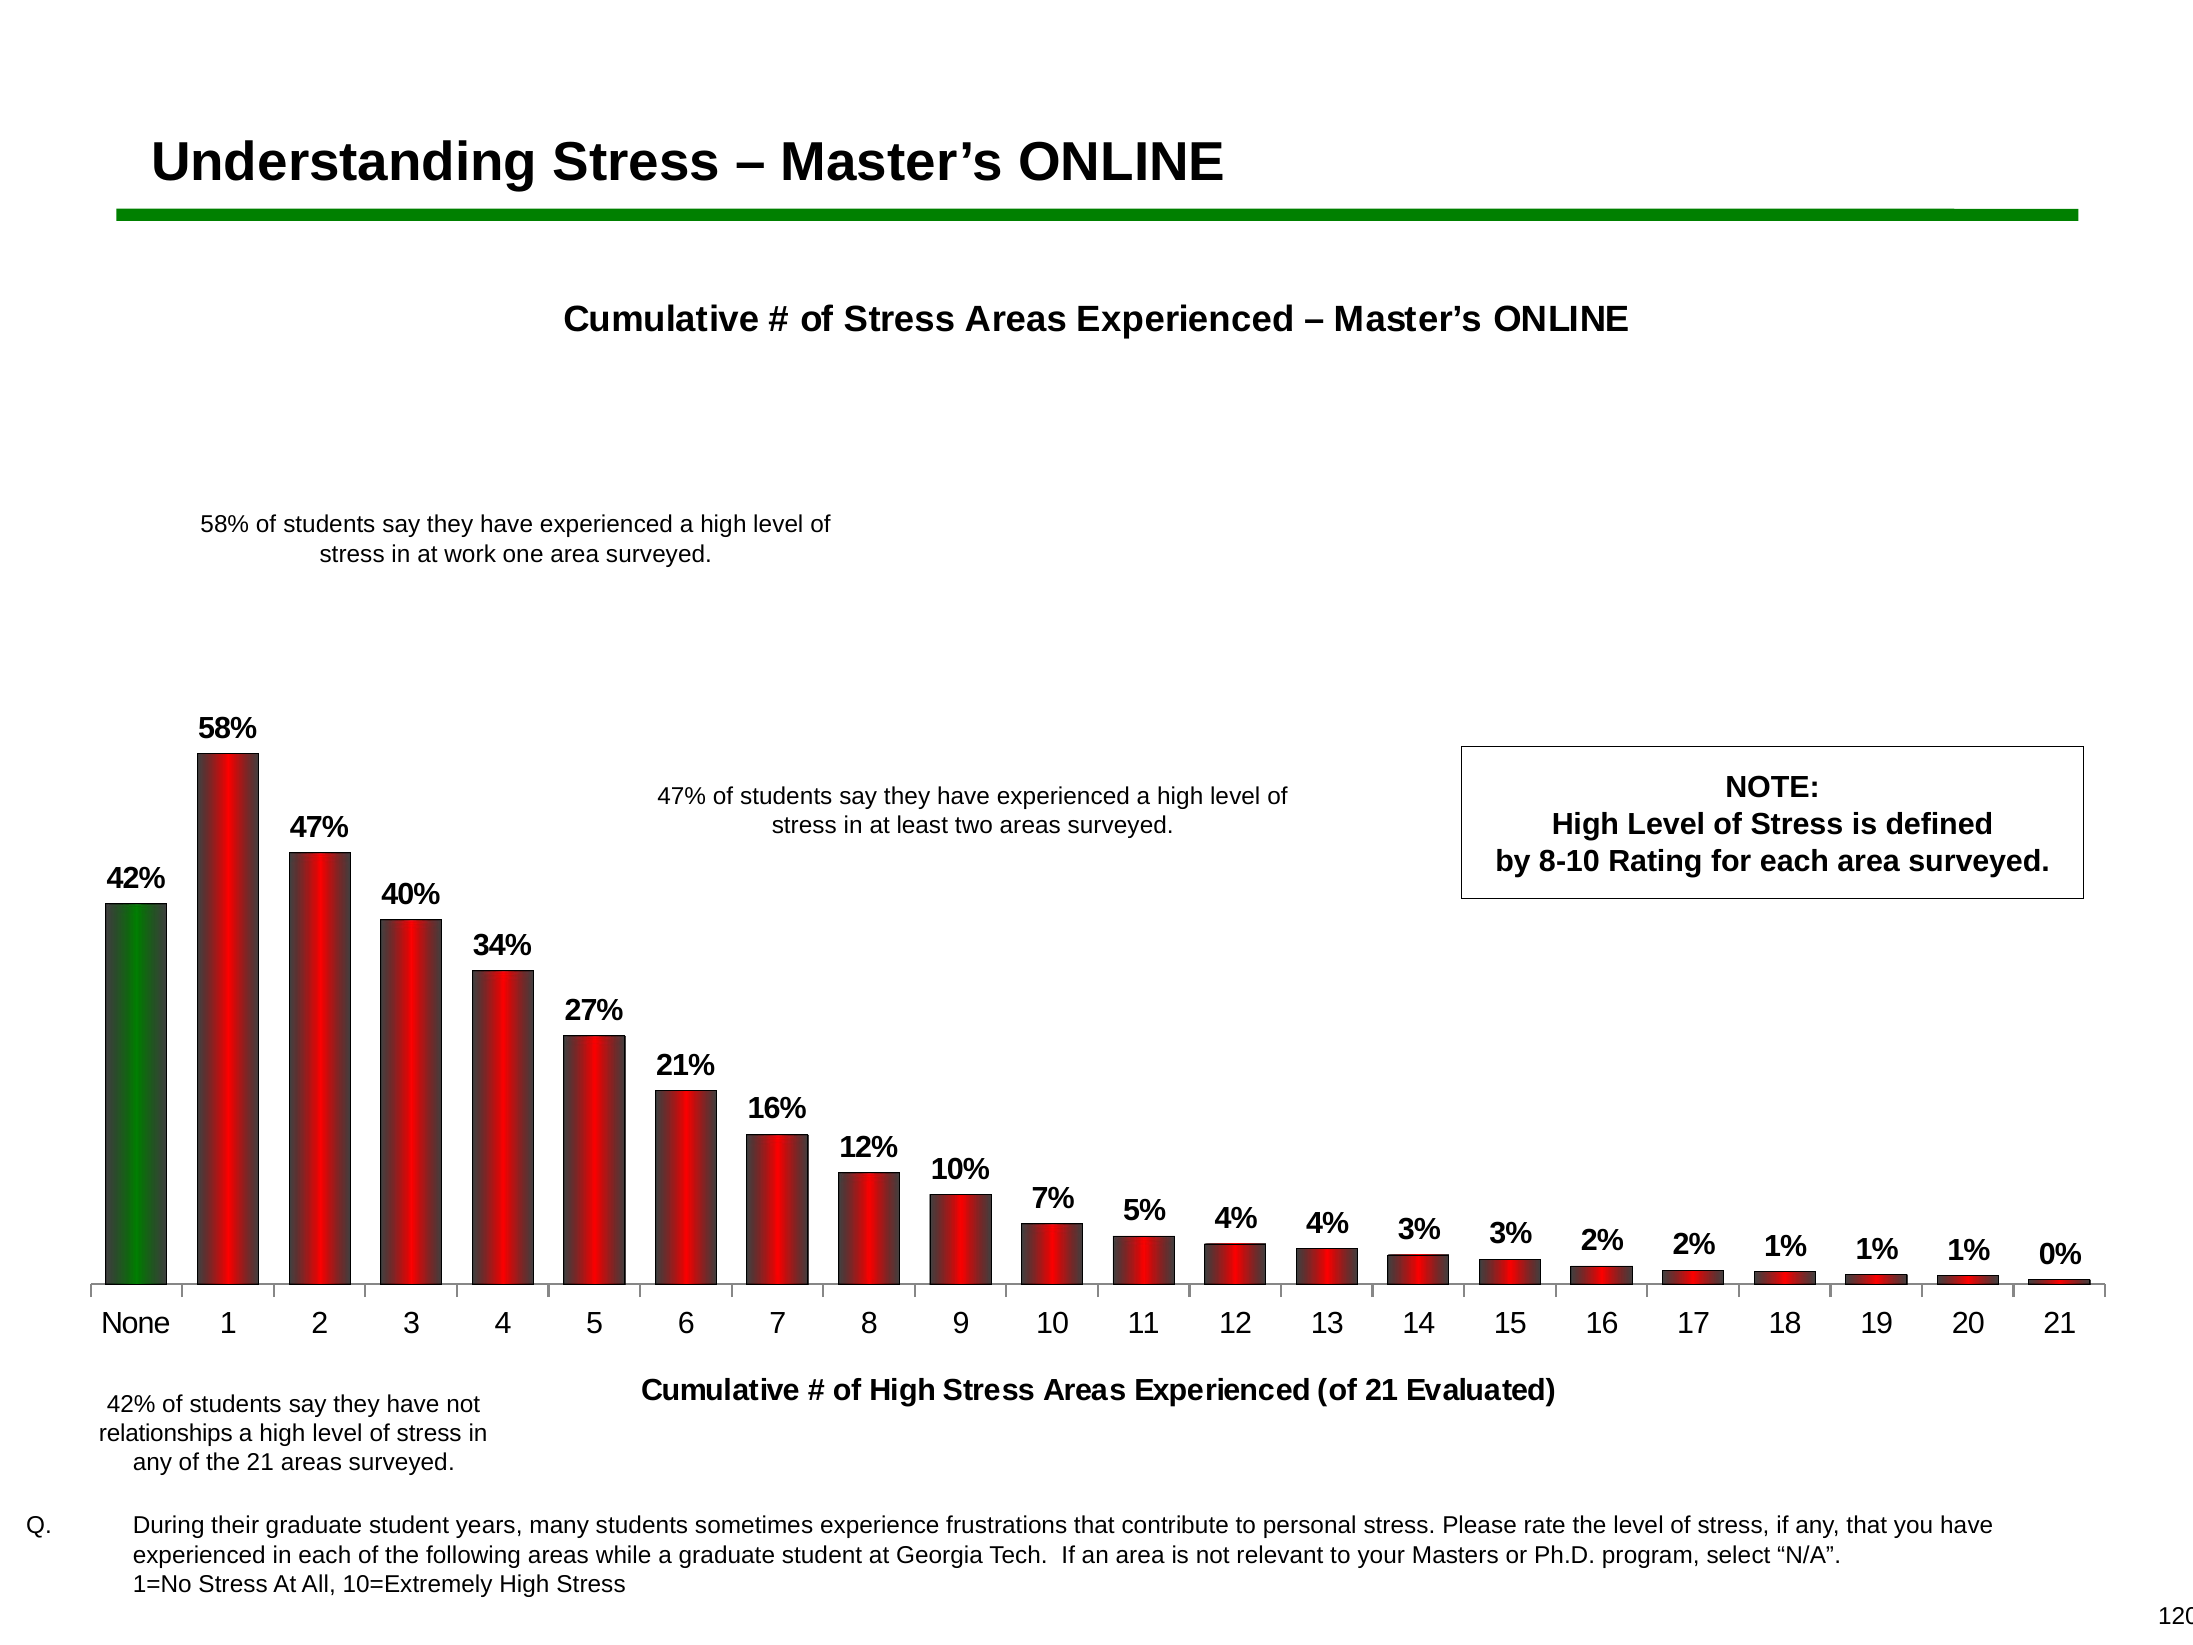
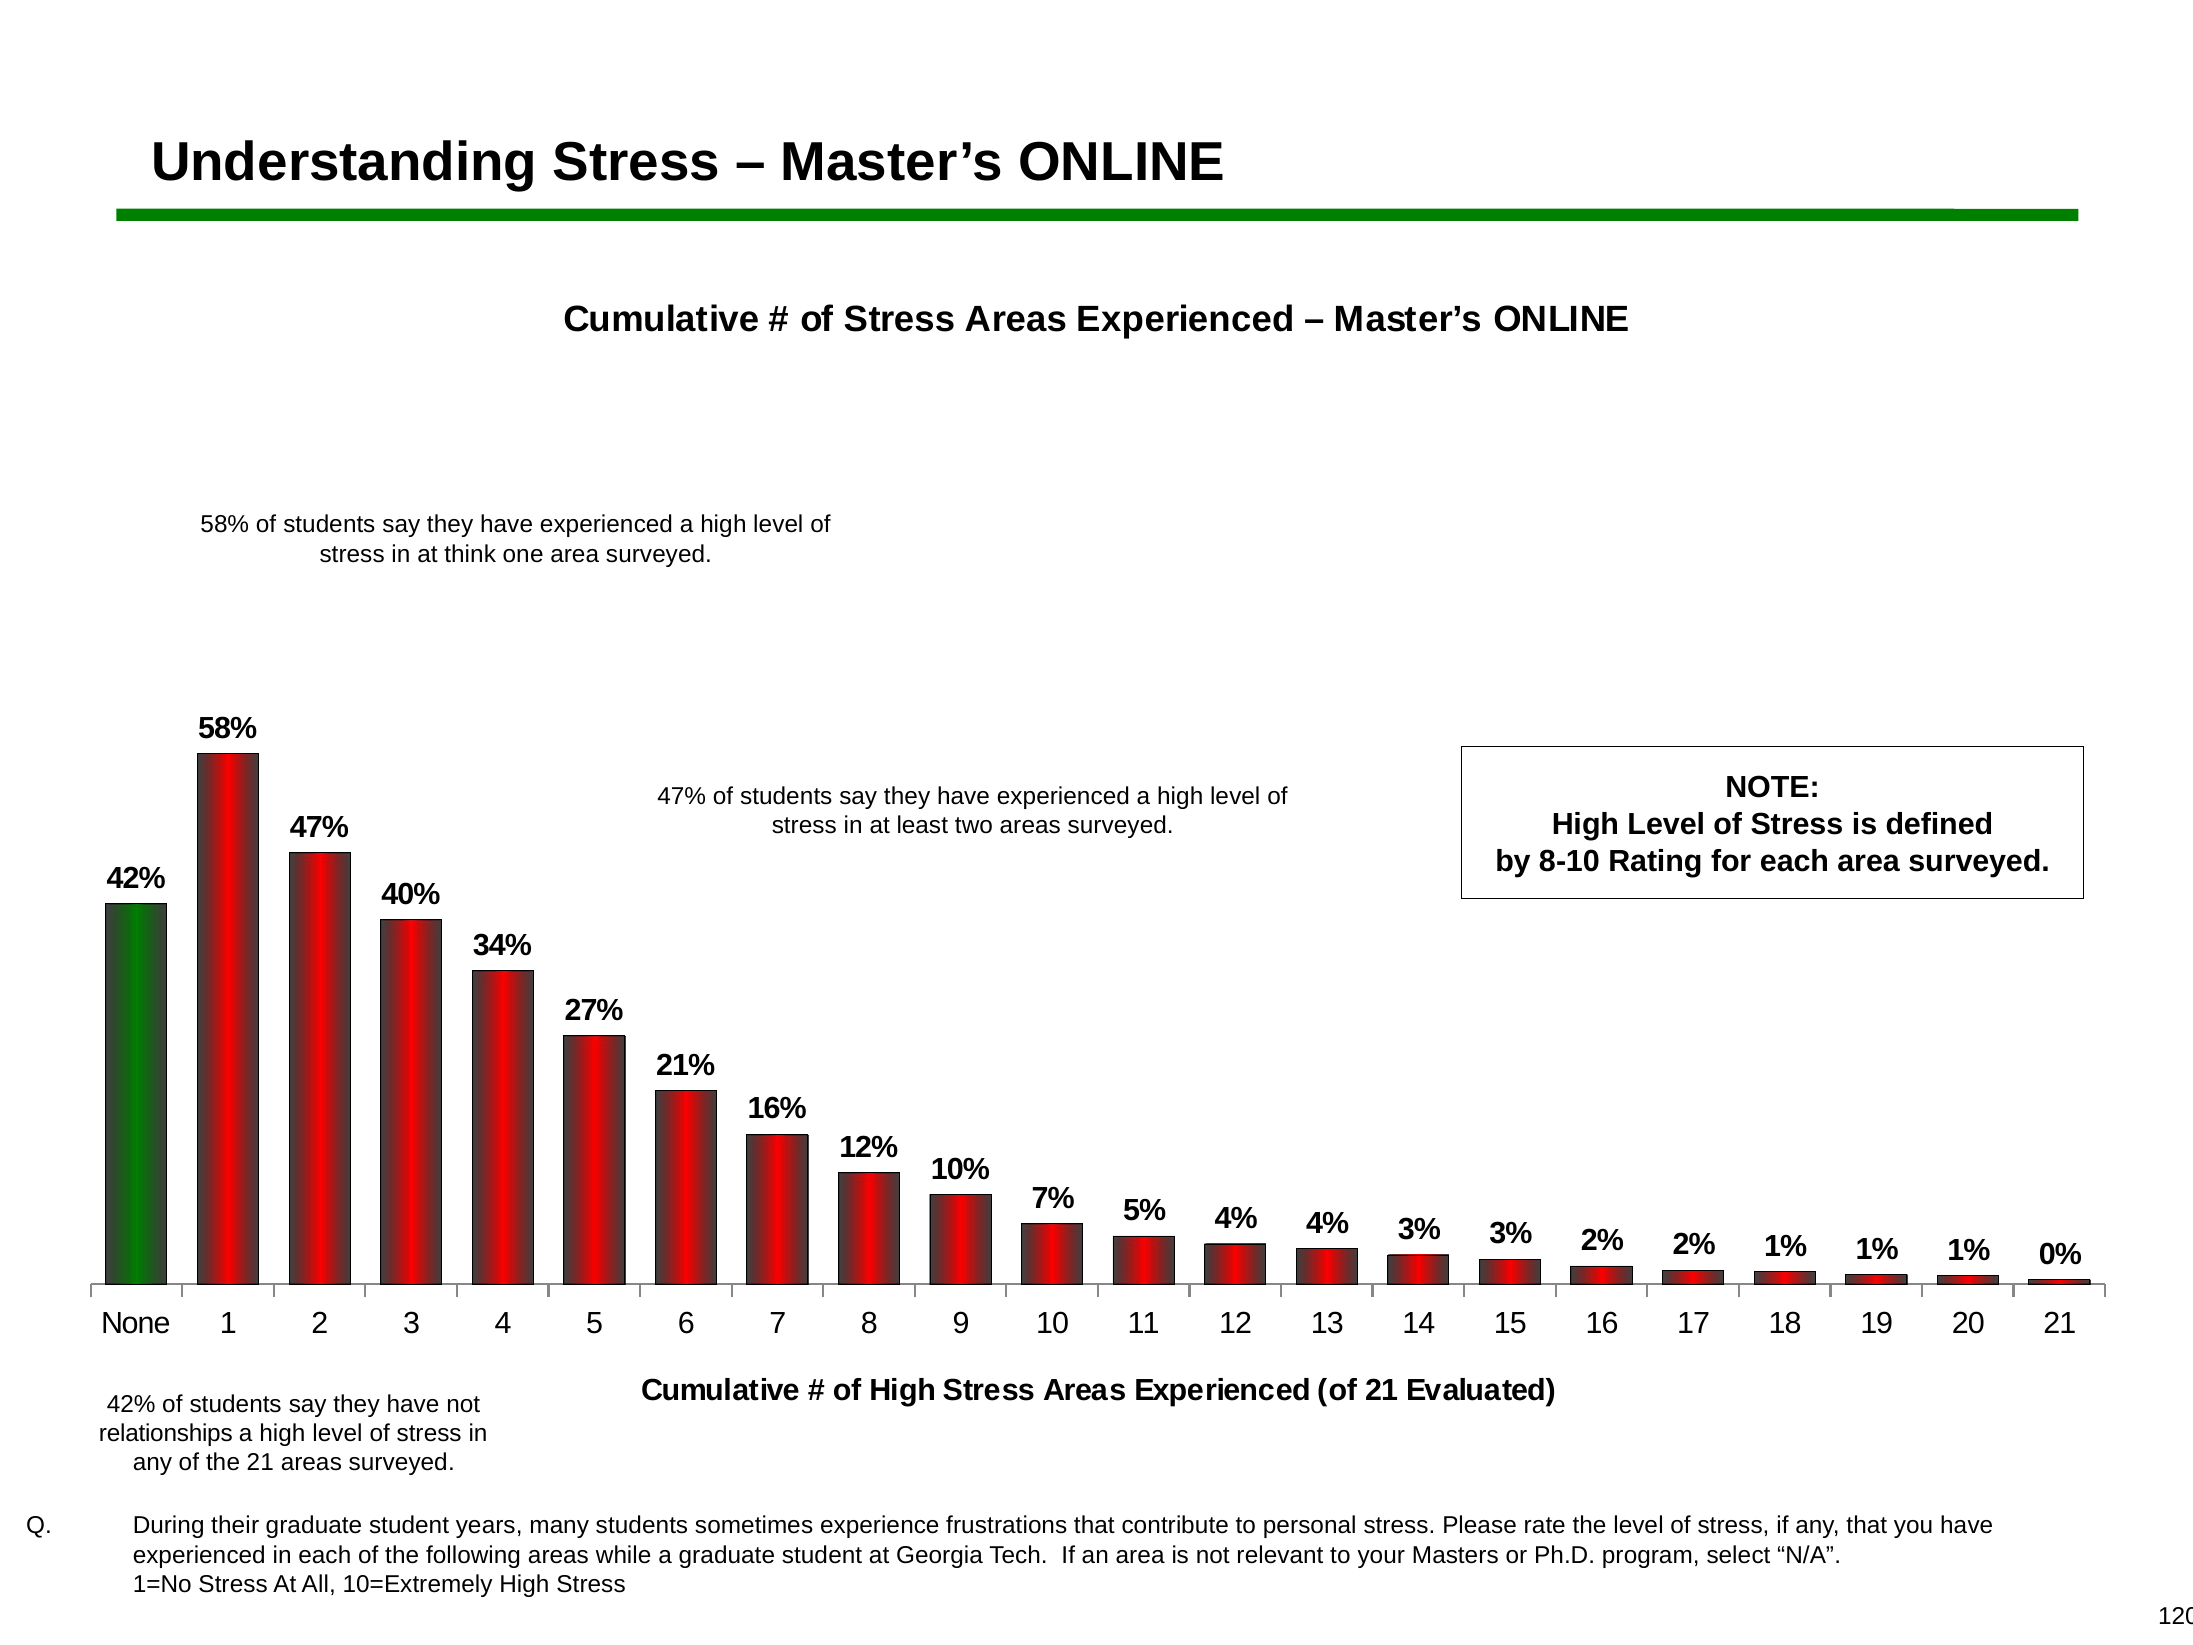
work: work -> think
